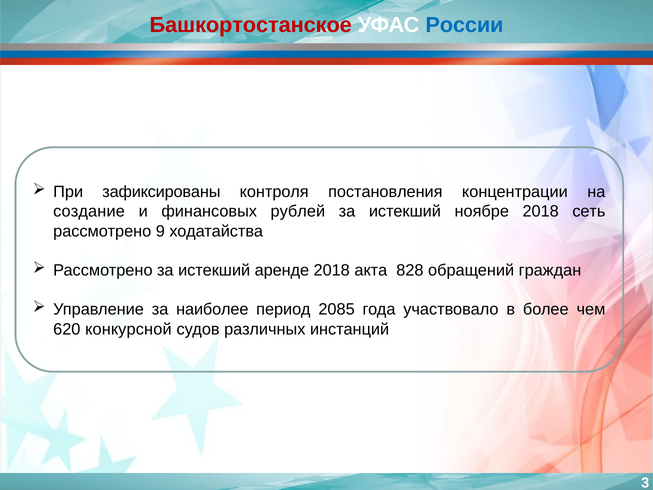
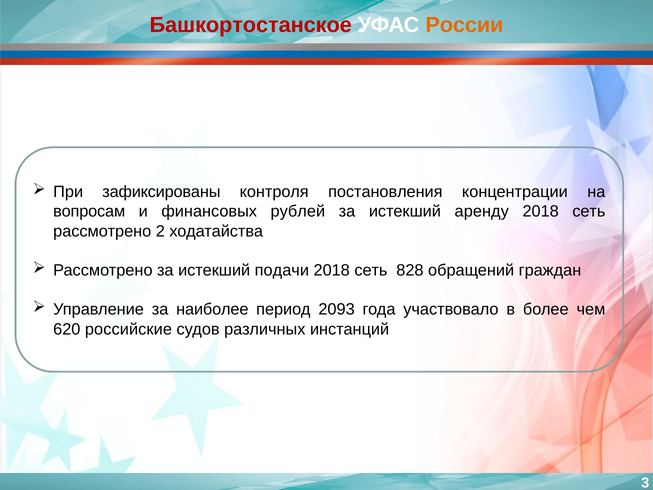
России colour: blue -> orange
создание: создание -> вопросам
ноябре: ноябре -> аренду
9: 9 -> 2
аренде: аренде -> подачи
акта at (371, 270): акта -> сеть
2085: 2085 -> 2093
конкурсной: конкурсной -> российские
